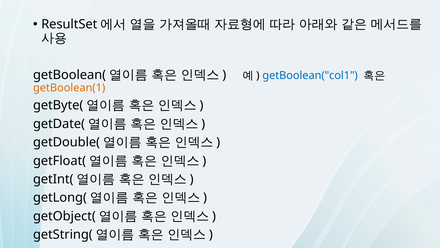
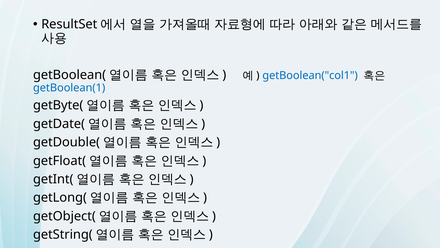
getBoolean(1 colour: orange -> blue
